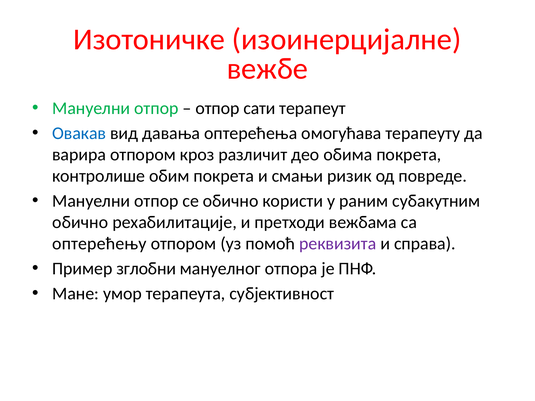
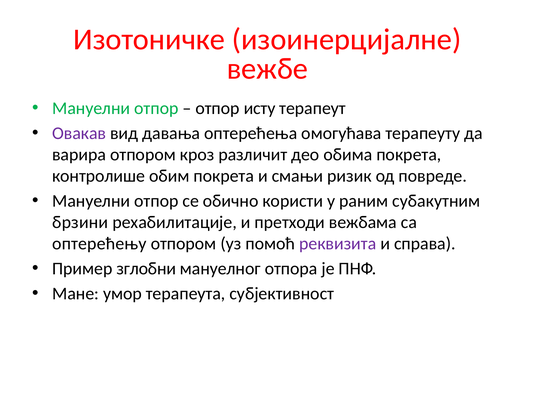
сати: сати -> исту
Овакав colour: blue -> purple
обично at (80, 222): обично -> брзини
